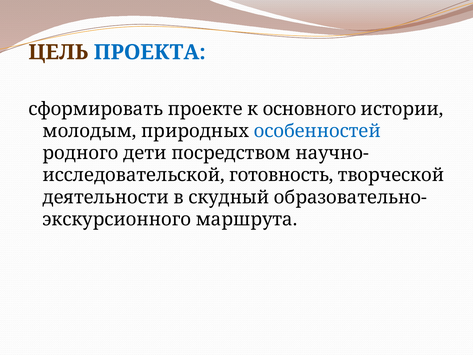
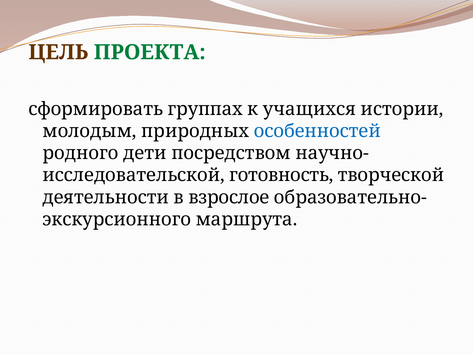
ПРОЕКТА colour: blue -> green
проекте: проекте -> группах
основного: основного -> учащихся
скудный: скудный -> взрослое
